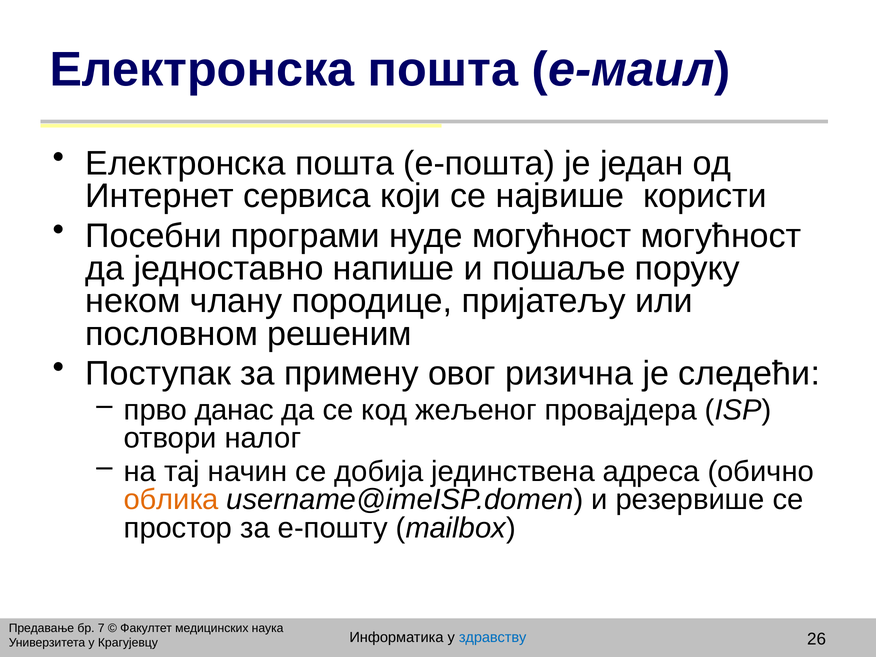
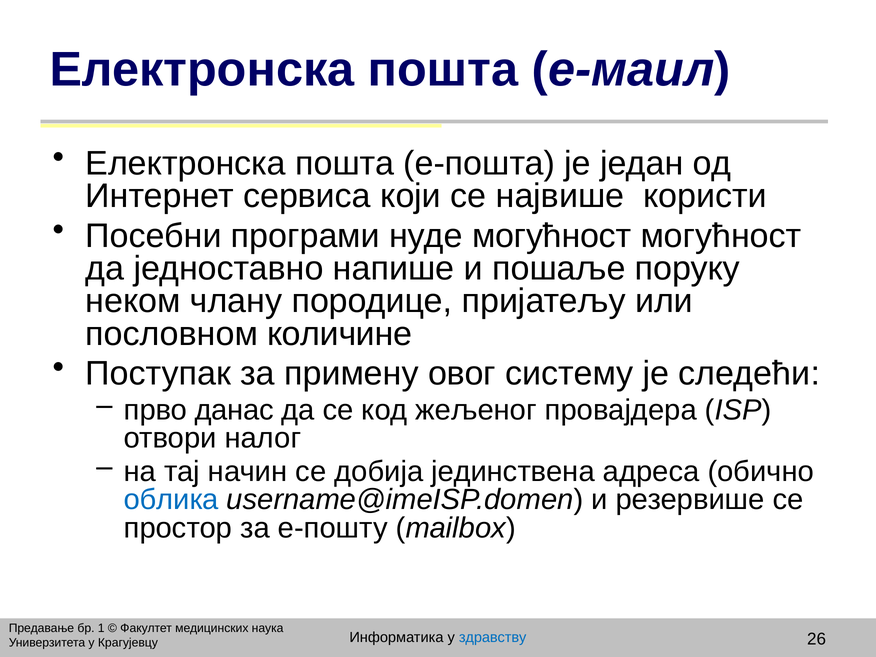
решеним: решеним -> количине
ризична: ризична -> систему
облика colour: orange -> blue
7: 7 -> 1
